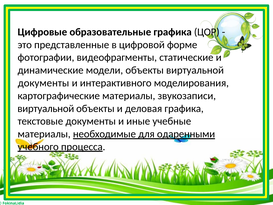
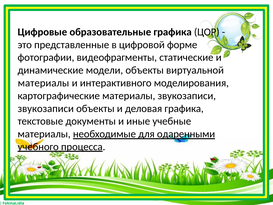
документы at (43, 83): документы -> материалы
виртуальной at (46, 108): виртуальной -> звукозаписи
